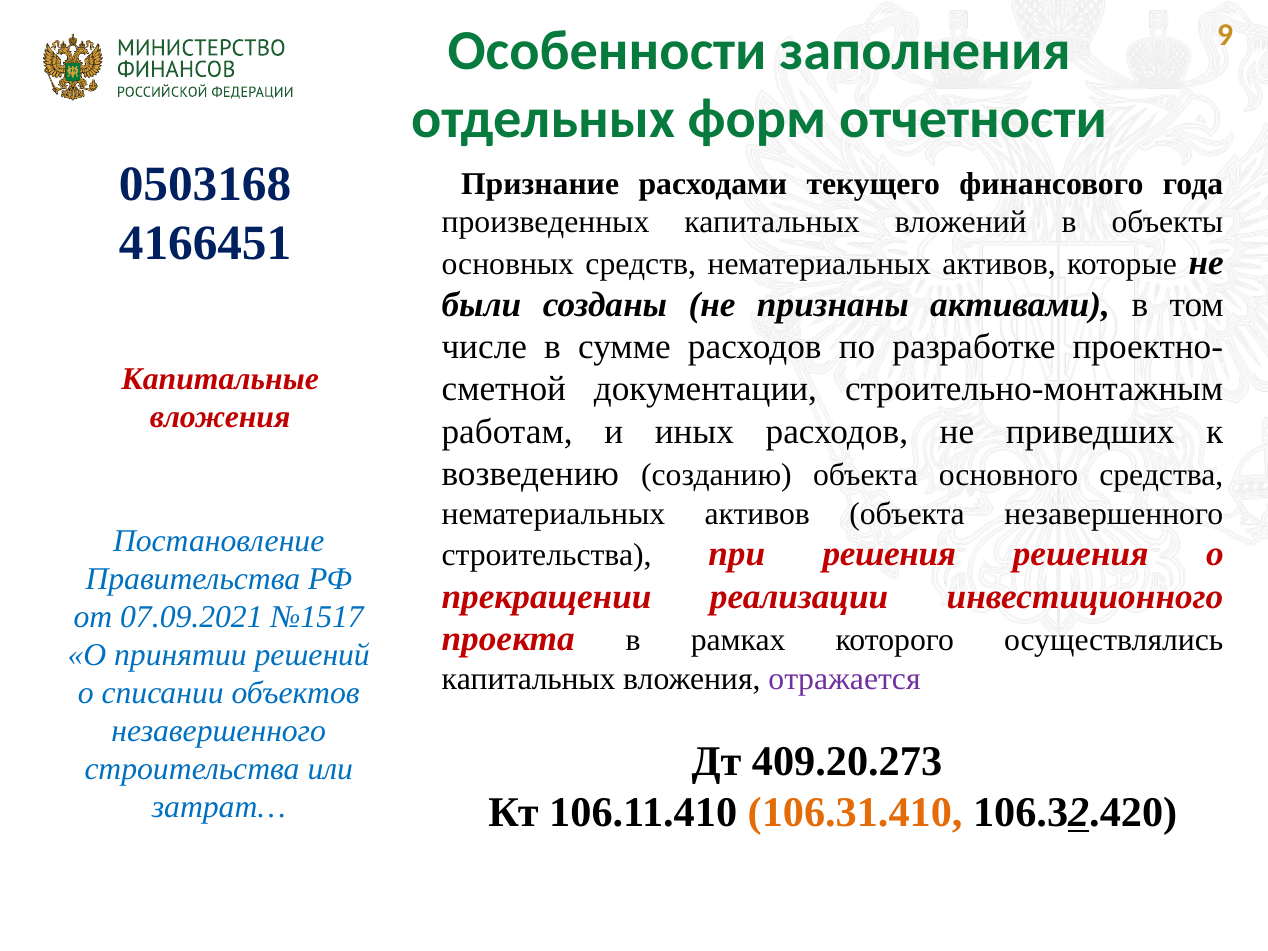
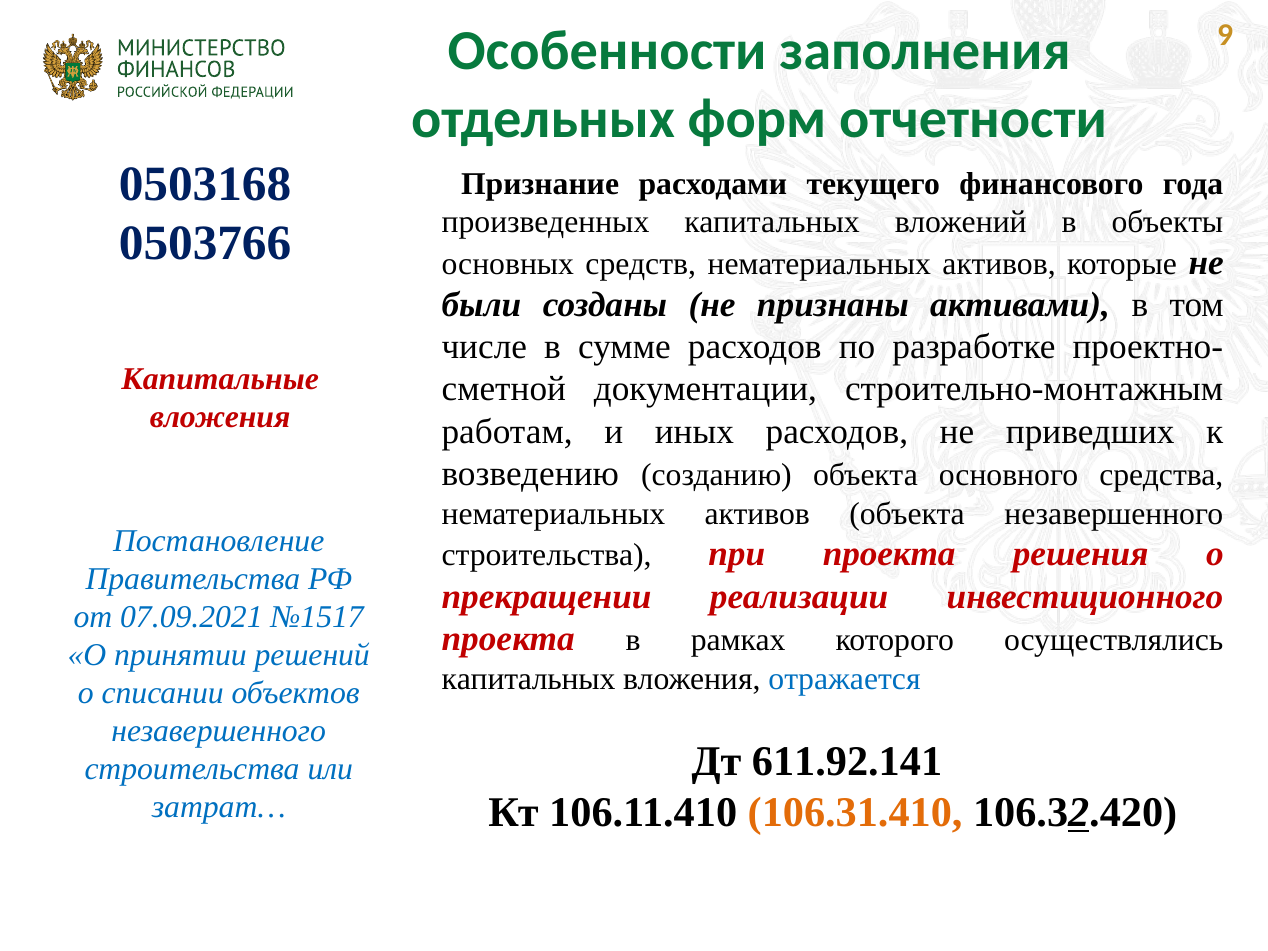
4166451: 4166451 -> 0503766
при решения: решения -> проекта
отражается colour: purple -> blue
409.20.273: 409.20.273 -> 611.92.141
